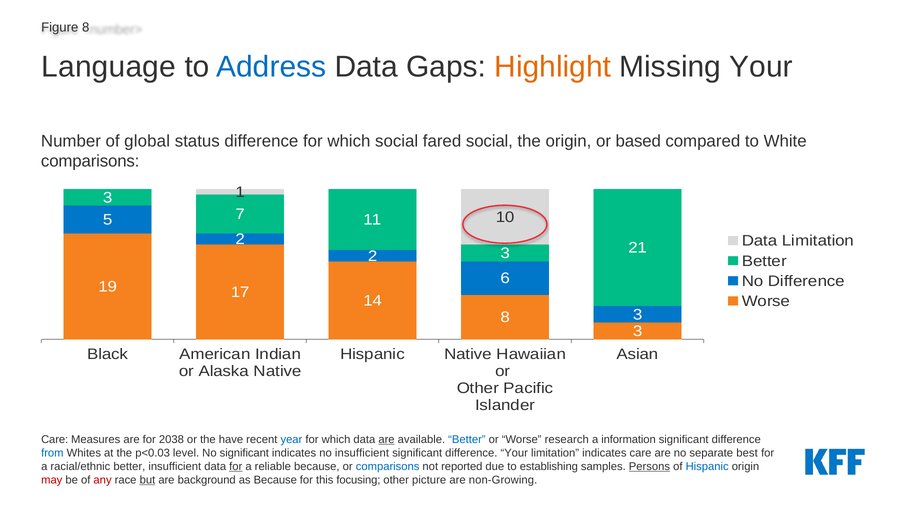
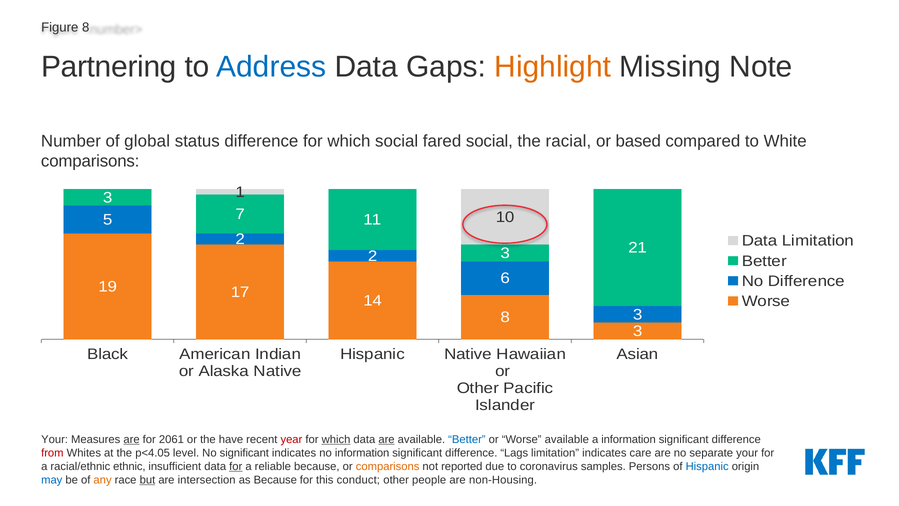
Language: Language -> Partnering
Missing Your: Your -> Note
the origin: origin -> racial
Care at (55, 439): Care -> Your
are at (132, 439) underline: none -> present
2038: 2038 -> 2061
year colour: blue -> red
which at (336, 439) underline: none -> present
Worse research: research -> available
from colour: blue -> red
p<0.03: p<0.03 -> p<4.05
no insufficient: insufficient -> information
difference Your: Your -> Lags
separate best: best -> your
racial/ethnic better: better -> ethnic
comparisons at (388, 466) colour: blue -> orange
establishing: establishing -> coronavirus
Persons underline: present -> none
may colour: red -> blue
any colour: red -> orange
background: background -> intersection
focusing: focusing -> conduct
picture: picture -> people
non-Growing: non-Growing -> non-Housing
